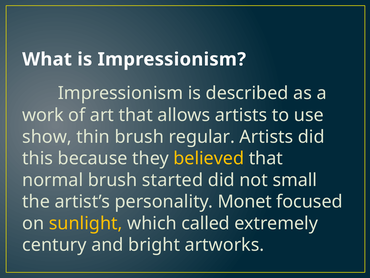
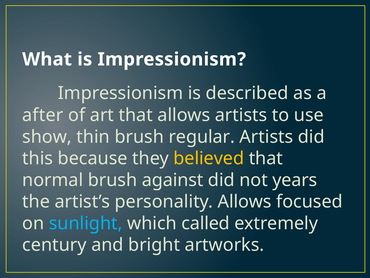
work: work -> after
started: started -> against
small: small -> years
personality Monet: Monet -> Allows
sunlight colour: yellow -> light blue
